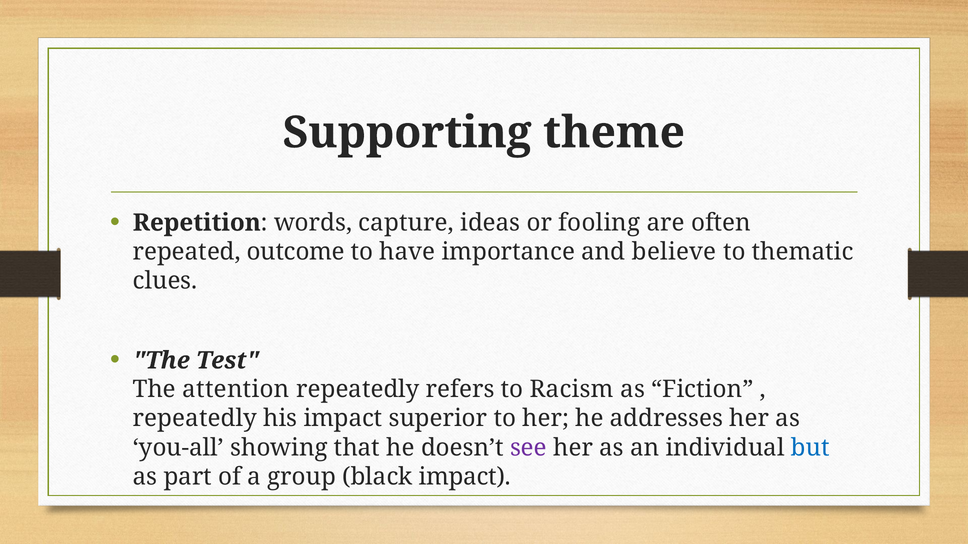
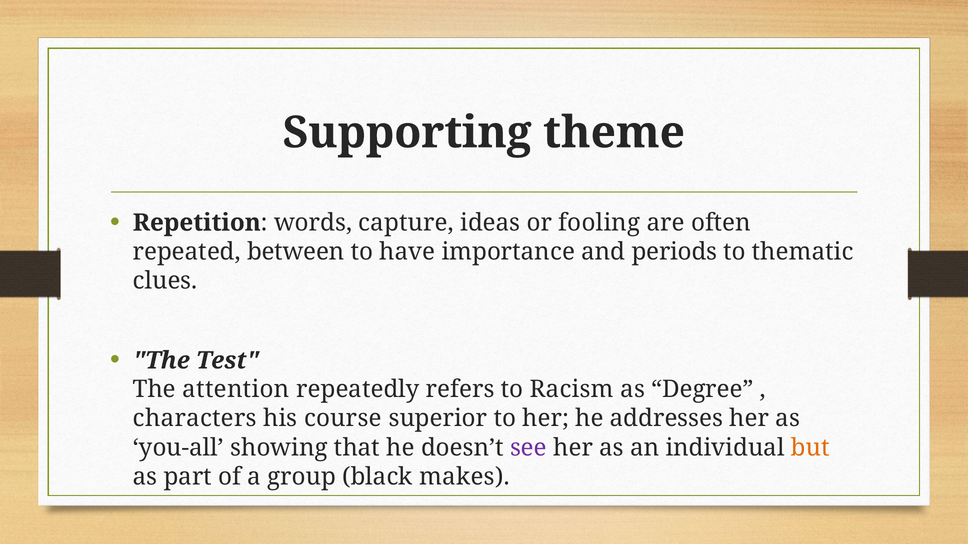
outcome: outcome -> between
believe: believe -> periods
Fiction: Fiction -> Degree
repeatedly at (195, 419): repeatedly -> characters
his impact: impact -> course
but colour: blue -> orange
black impact: impact -> makes
